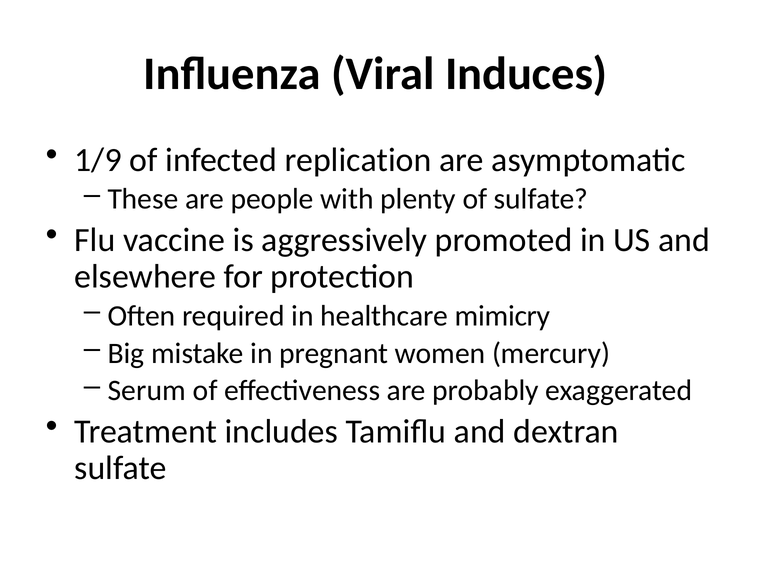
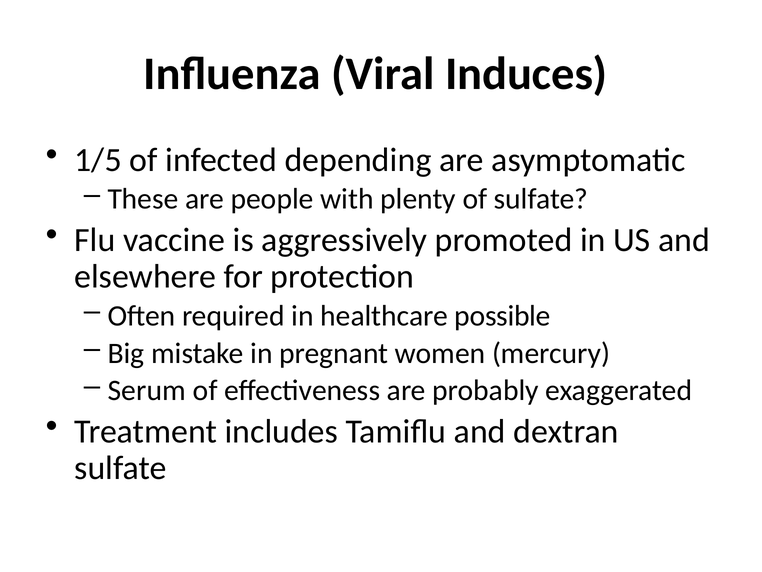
1/9: 1/9 -> 1/5
replication: replication -> depending
mimicry: mimicry -> possible
